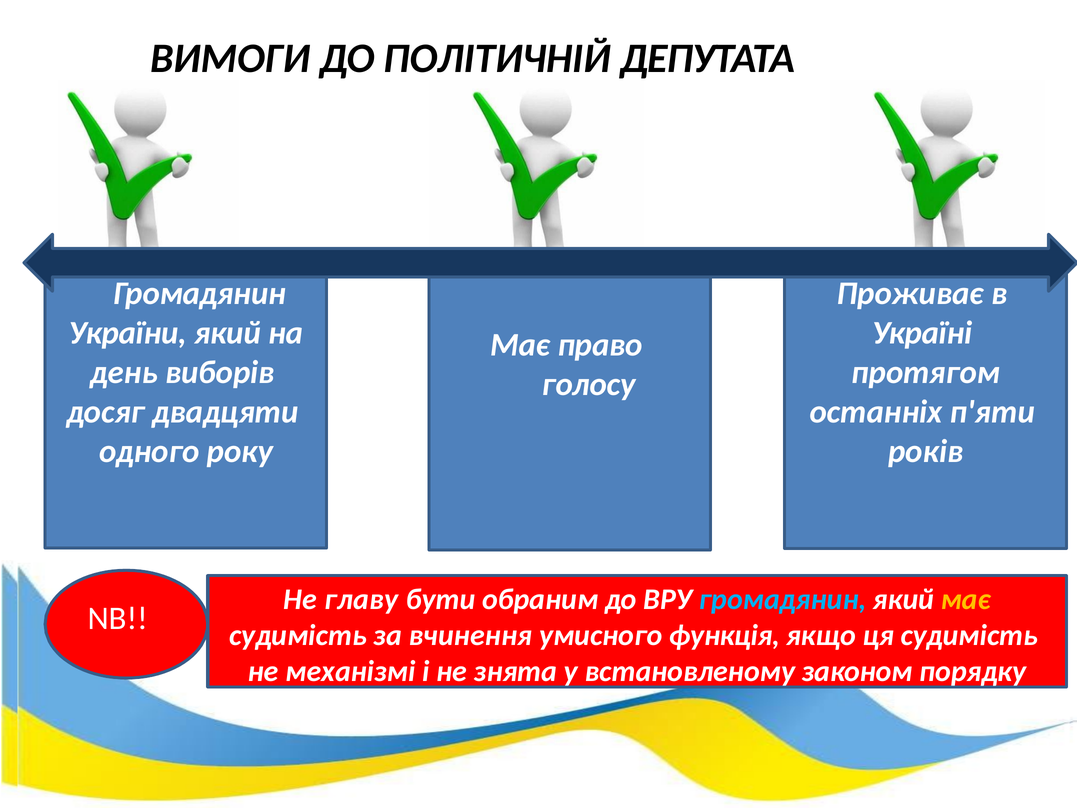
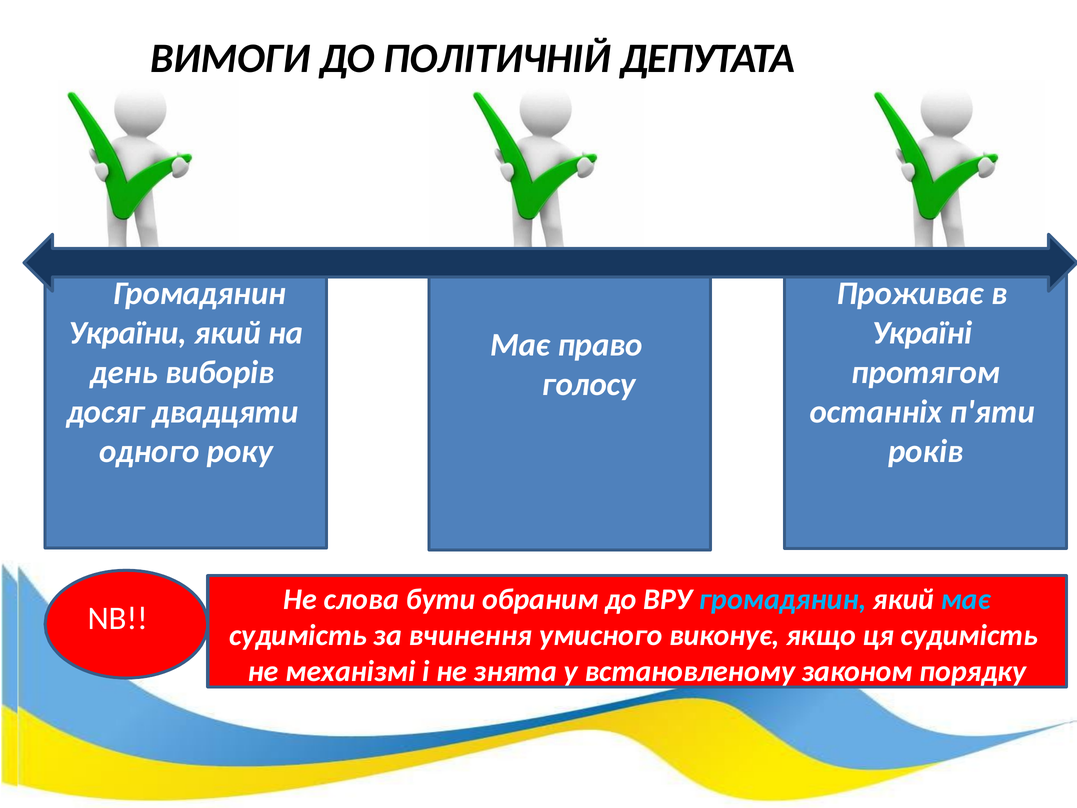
главу: главу -> слова
має at (966, 599) colour: yellow -> light blue
функція: функція -> виконує
